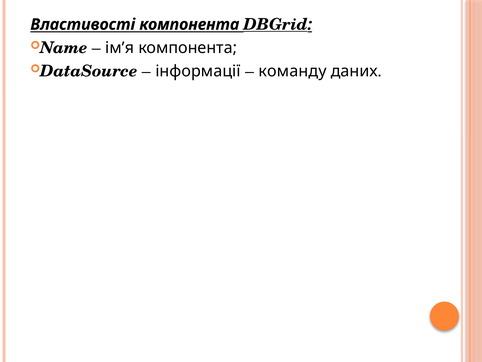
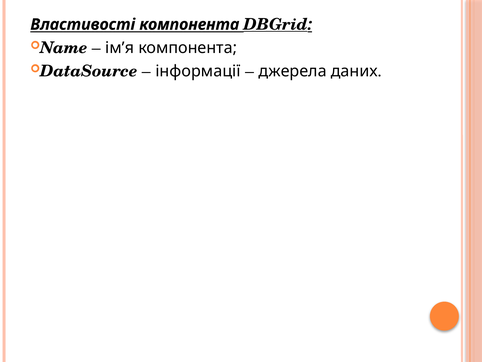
команду: команду -> джерела
